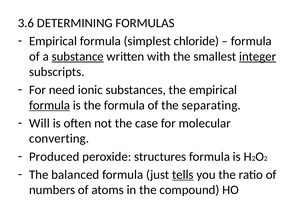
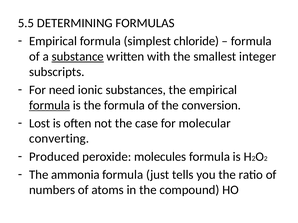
3.6: 3.6 -> 5.5
integer underline: present -> none
separating: separating -> conversion
Will: Will -> Lost
structures: structures -> molecules
balanced: balanced -> ammonia
tells underline: present -> none
